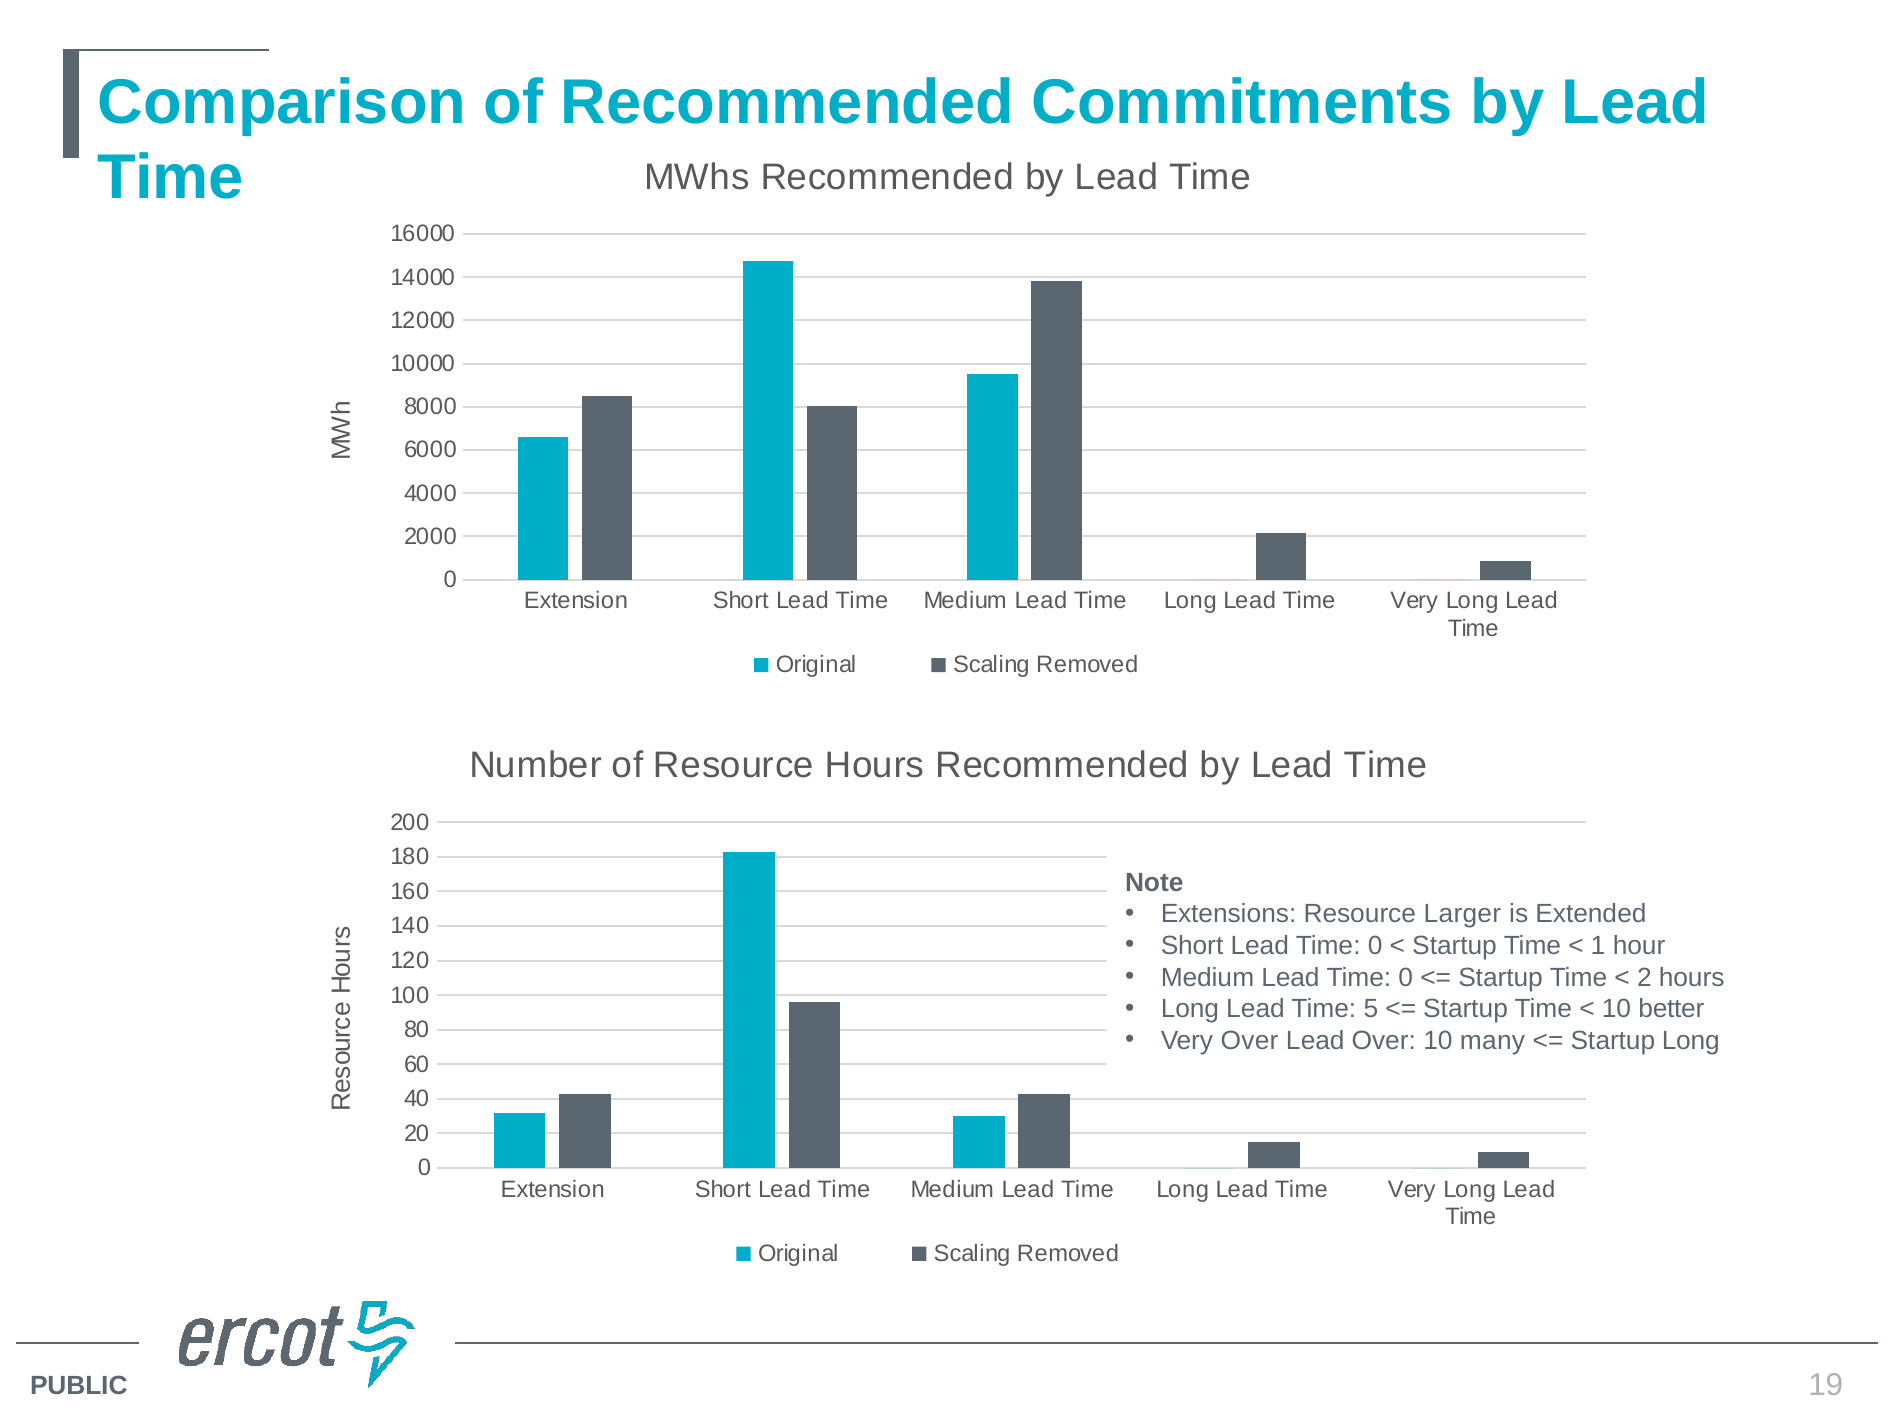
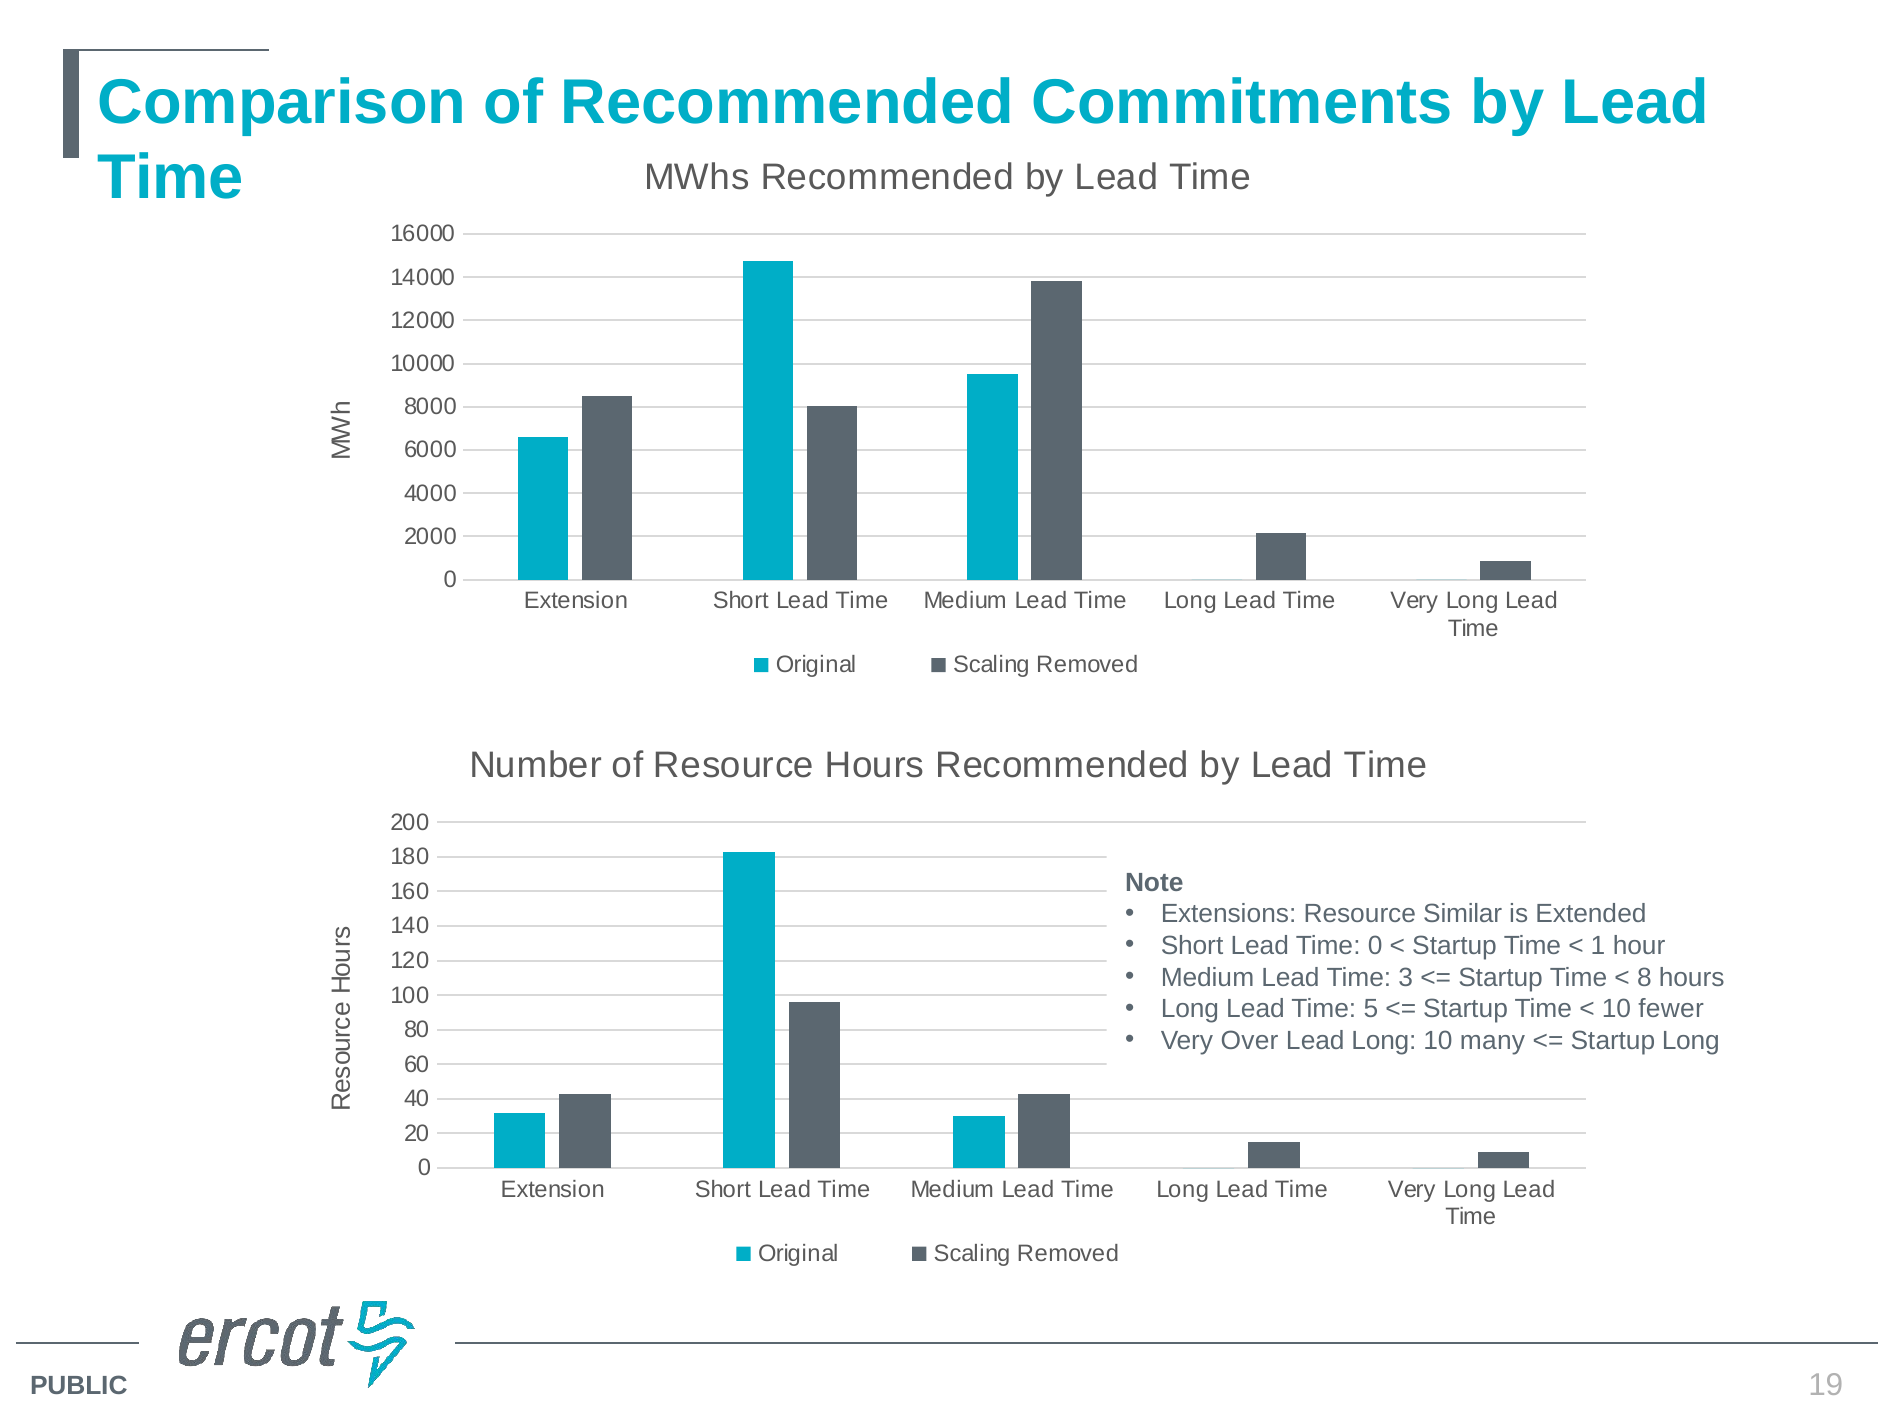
Larger: Larger -> Similar
Medium Lead Time 0: 0 -> 3
2: 2 -> 8
better: better -> fewer
Lead Over: Over -> Long
